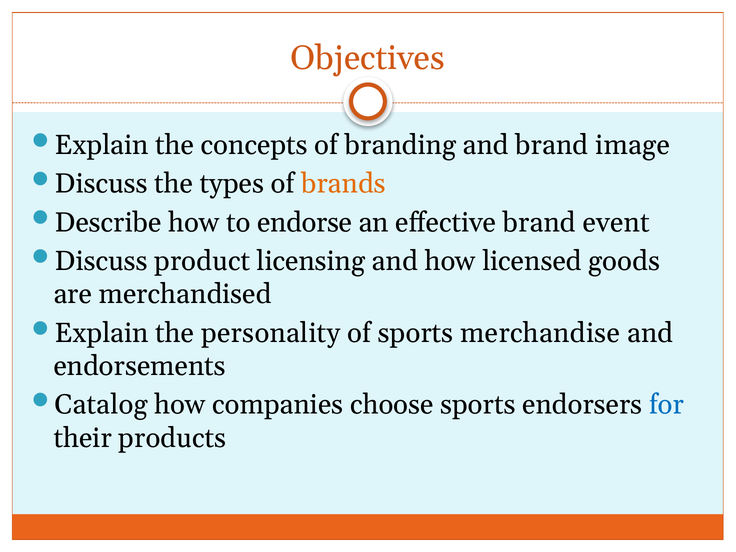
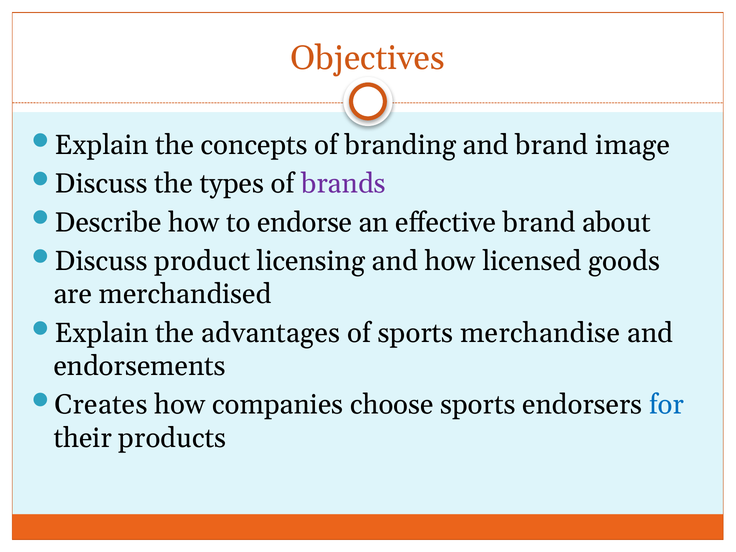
brands colour: orange -> purple
event: event -> about
personality: personality -> advantages
Catalog: Catalog -> Creates
